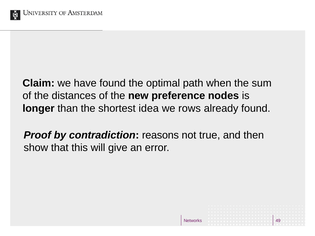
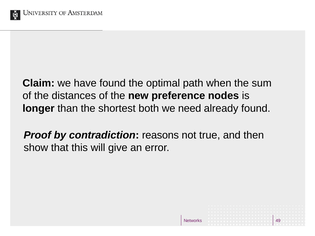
idea: idea -> both
rows: rows -> need
